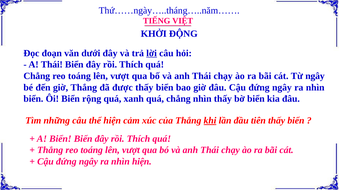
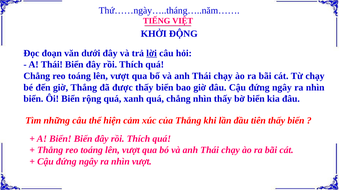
Từ ngây: ngây -> chạy
khi underline: present -> none
nhìn hiện: hiện -> vượt
